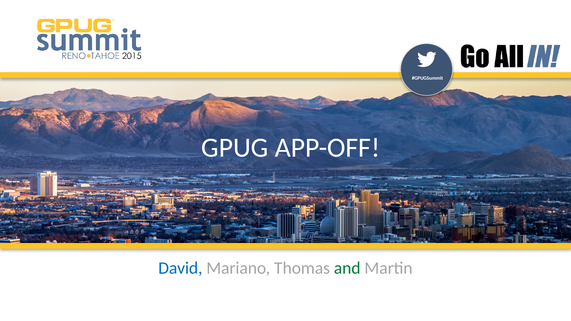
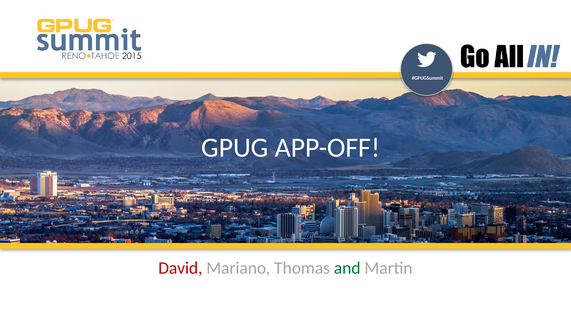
David colour: blue -> red
